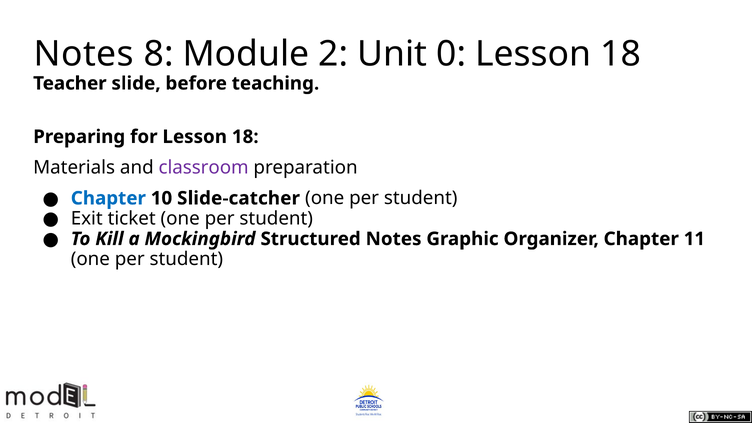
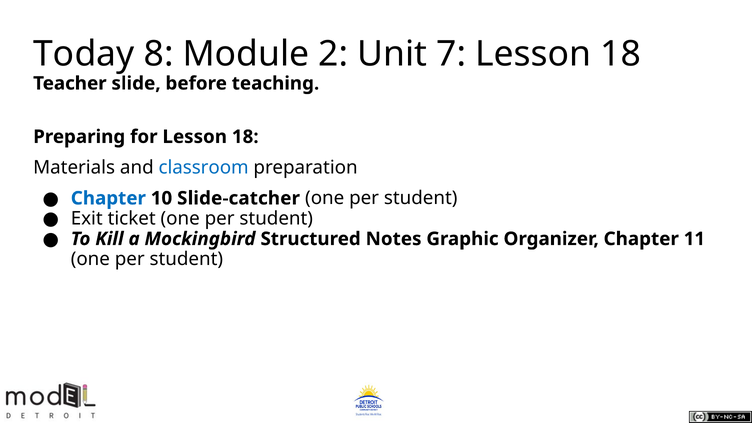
Notes at (84, 54): Notes -> Today
0: 0 -> 7
classroom colour: purple -> blue
